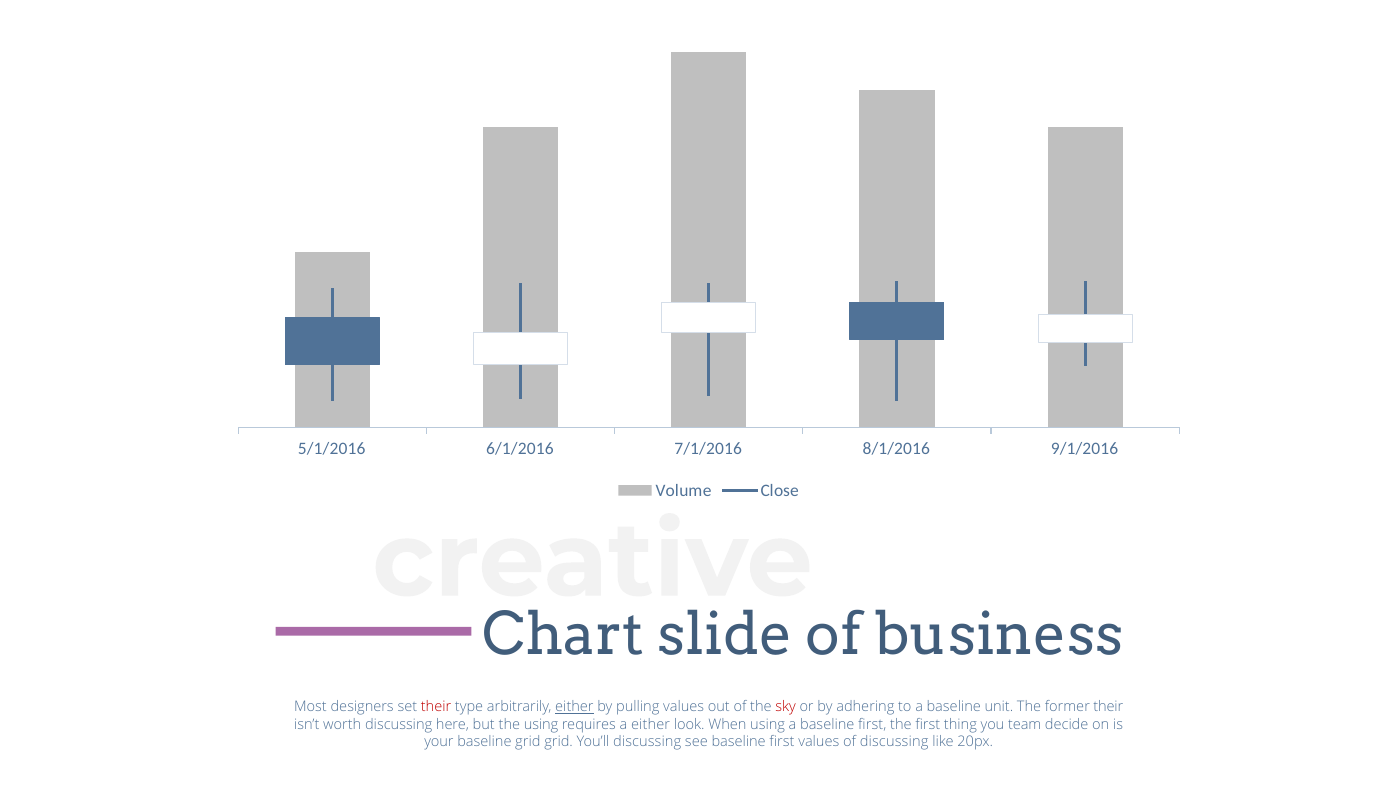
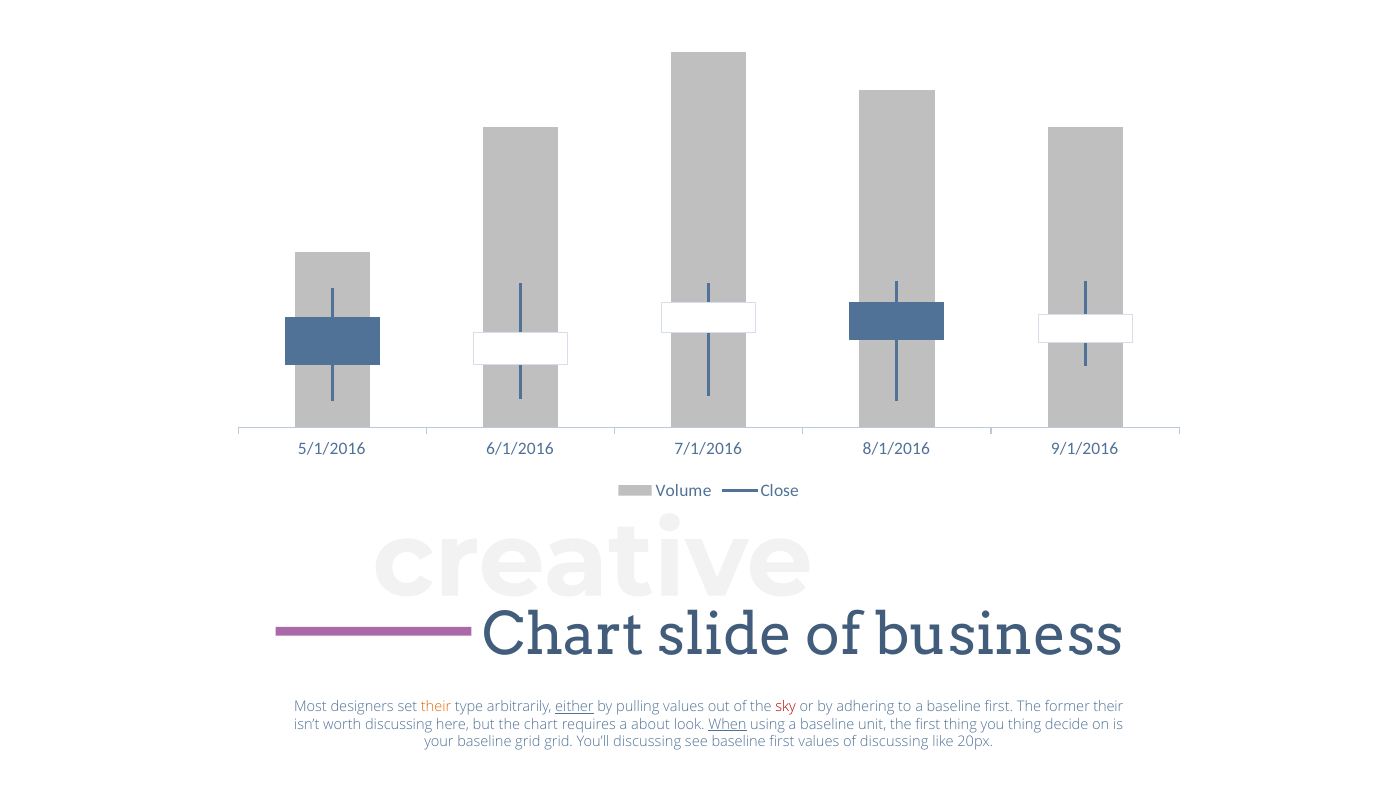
their at (436, 708) colour: red -> orange
a baseline unit: unit -> first
the using: using -> chart
a either: either -> about
When underline: none -> present
a baseline first: first -> unit
you team: team -> thing
